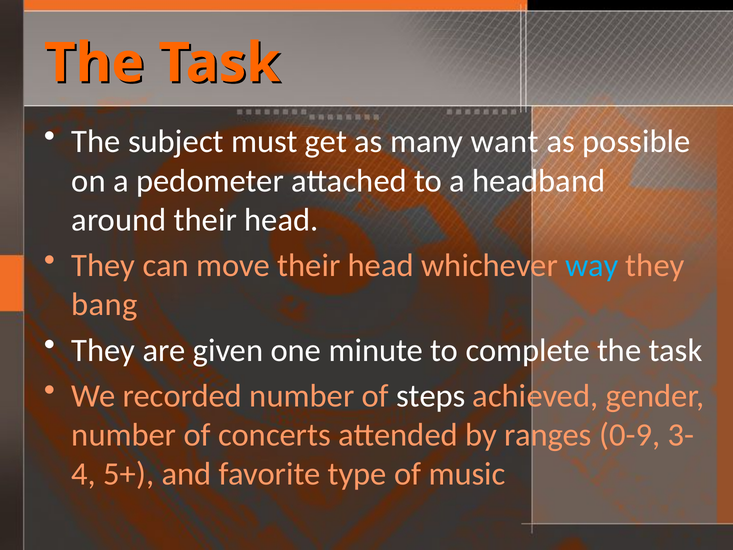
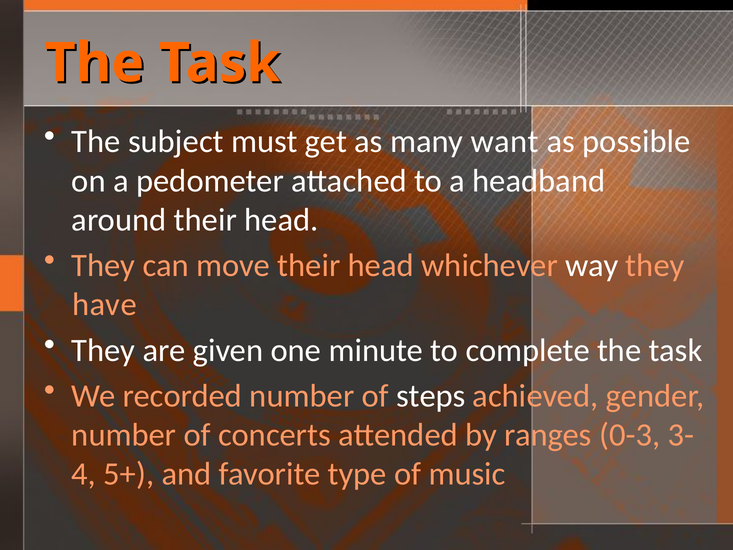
way colour: light blue -> white
bang: bang -> have
0-9: 0-9 -> 0-3
